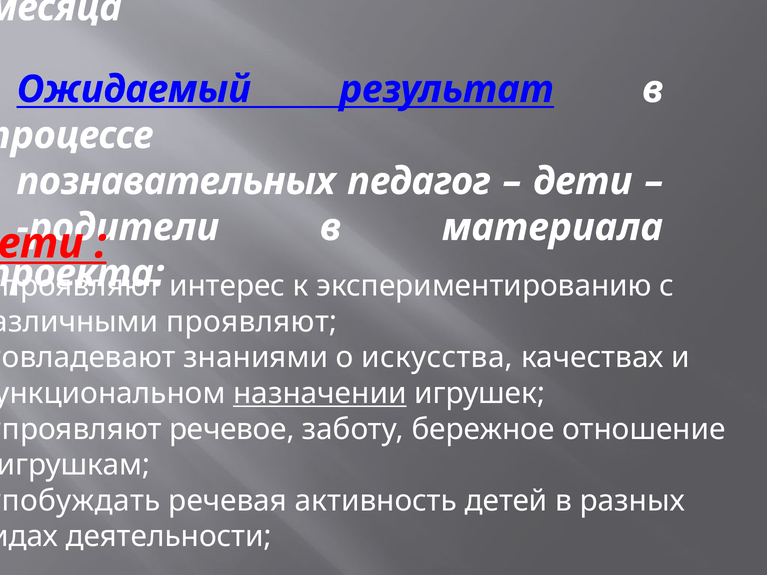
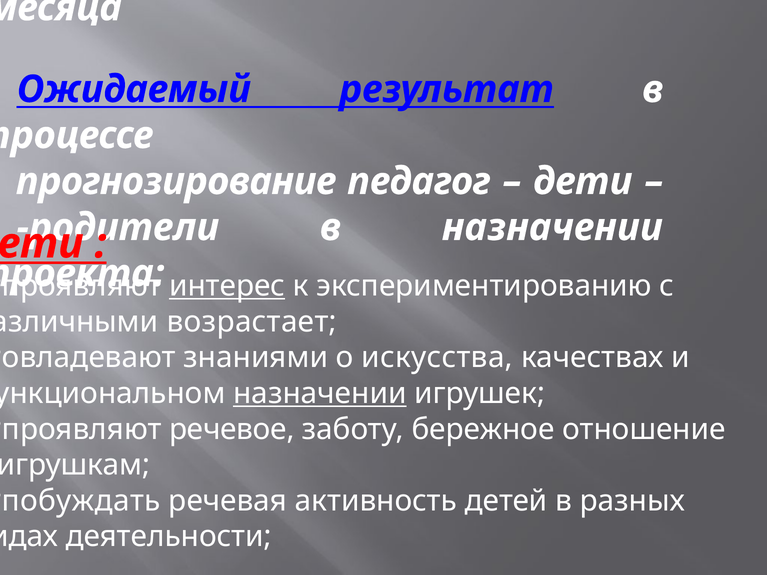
познавательных: познавательных -> прогнозирование
в материала: материала -> назначении
интерес underline: none -> present
проявляют at (252, 322): проявляют -> возрастает
